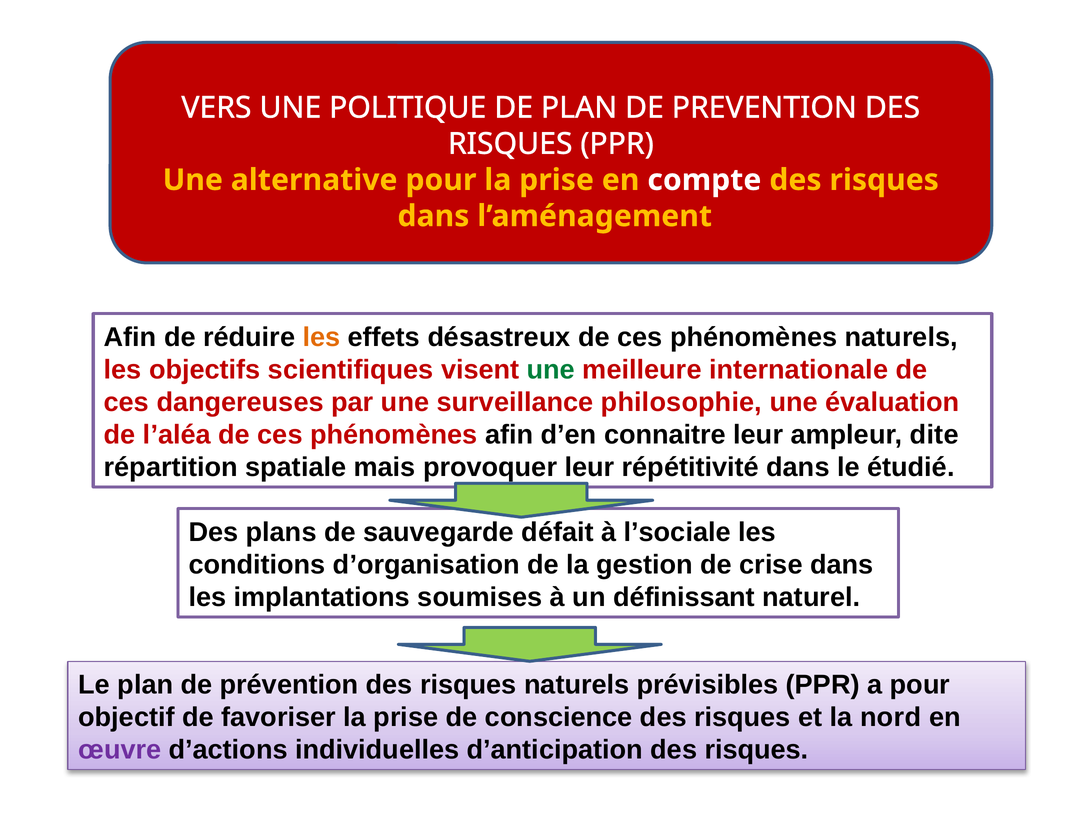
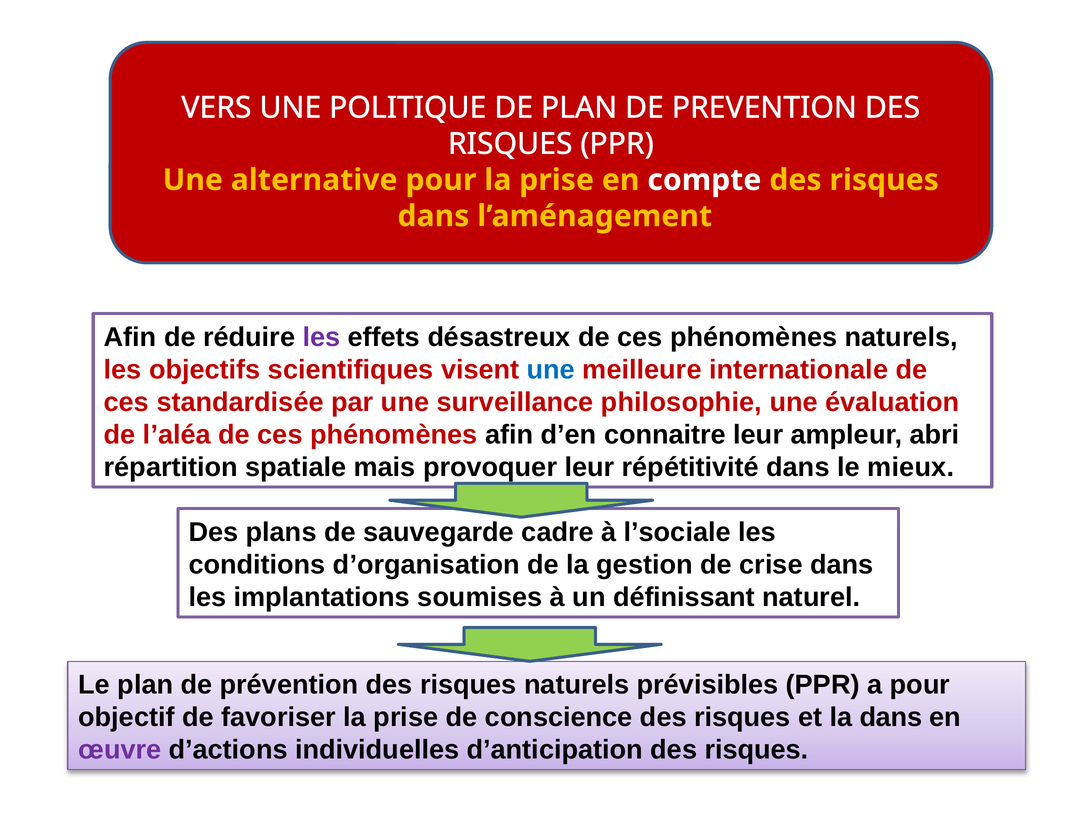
les at (321, 337) colour: orange -> purple
une at (551, 370) colour: green -> blue
dangereuses: dangereuses -> standardisée
dite: dite -> abri
étudié: étudié -> mieux
défait: défait -> cadre
la nord: nord -> dans
